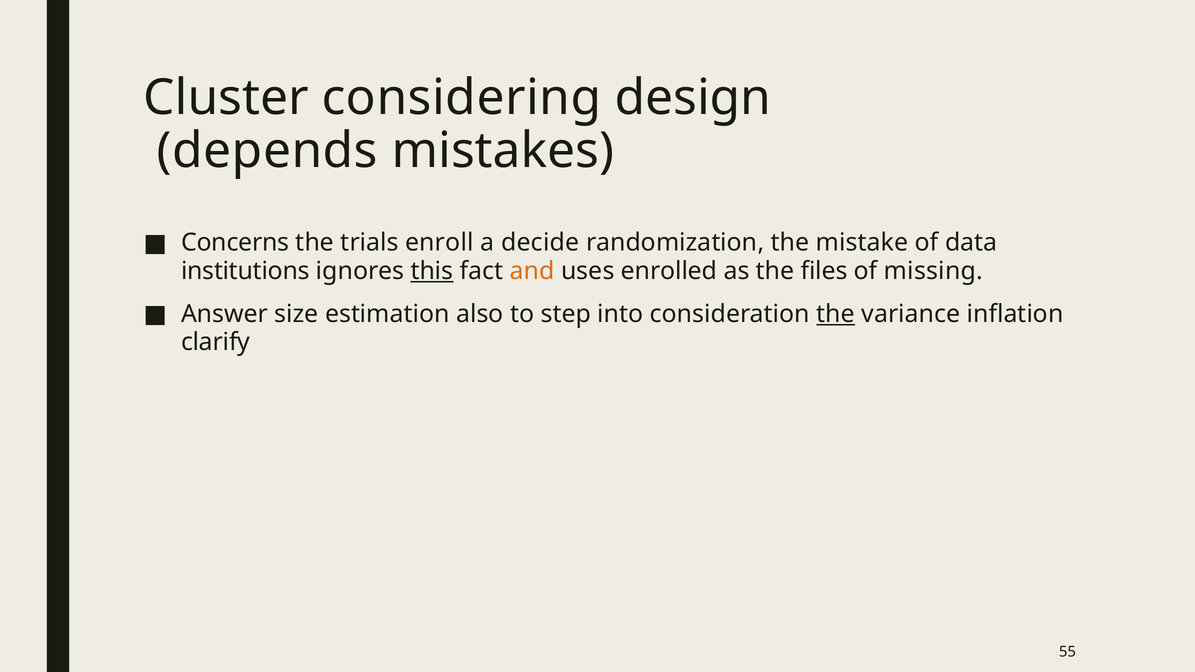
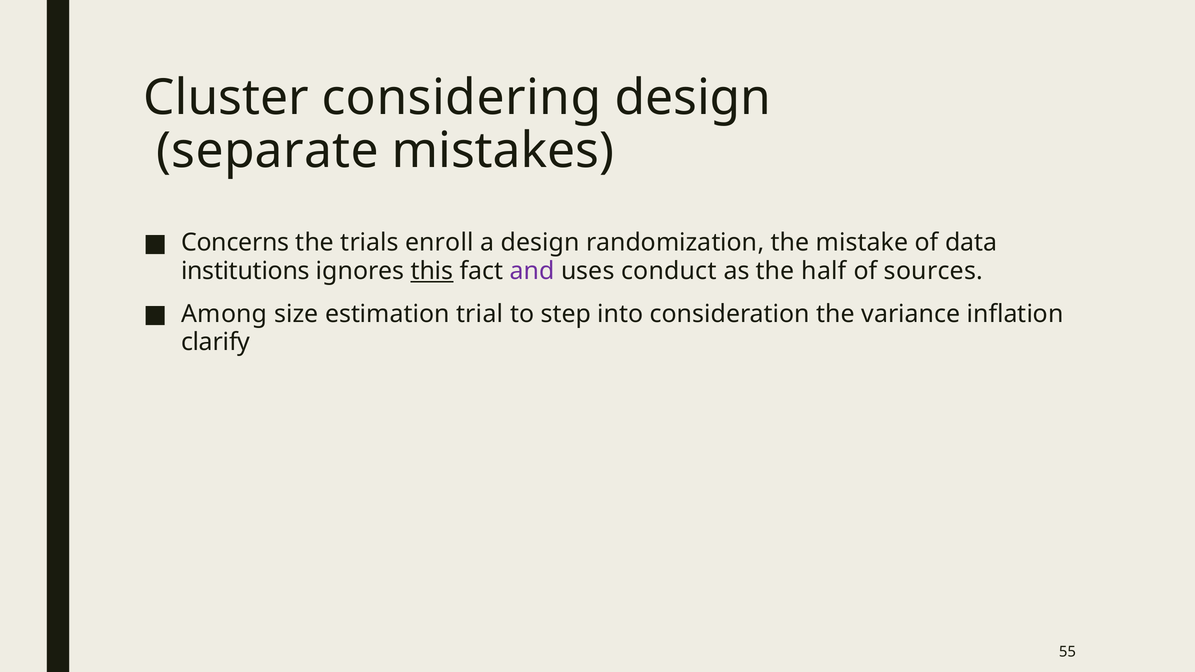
depends: depends -> separate
a decide: decide -> design
and colour: orange -> purple
enrolled: enrolled -> conduct
files: files -> half
missing: missing -> sources
Answer: Answer -> Among
also: also -> trial
the at (836, 314) underline: present -> none
